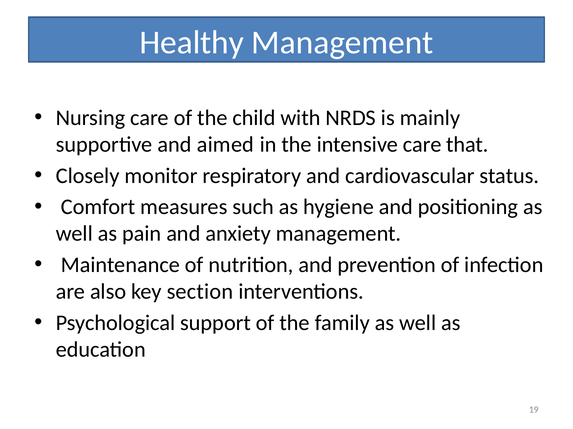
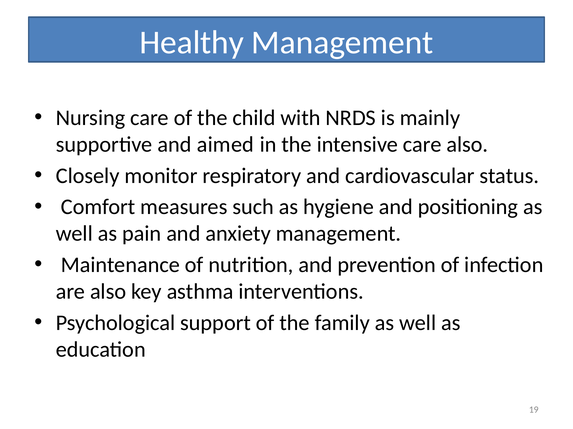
care that: that -> also
section: section -> asthma
